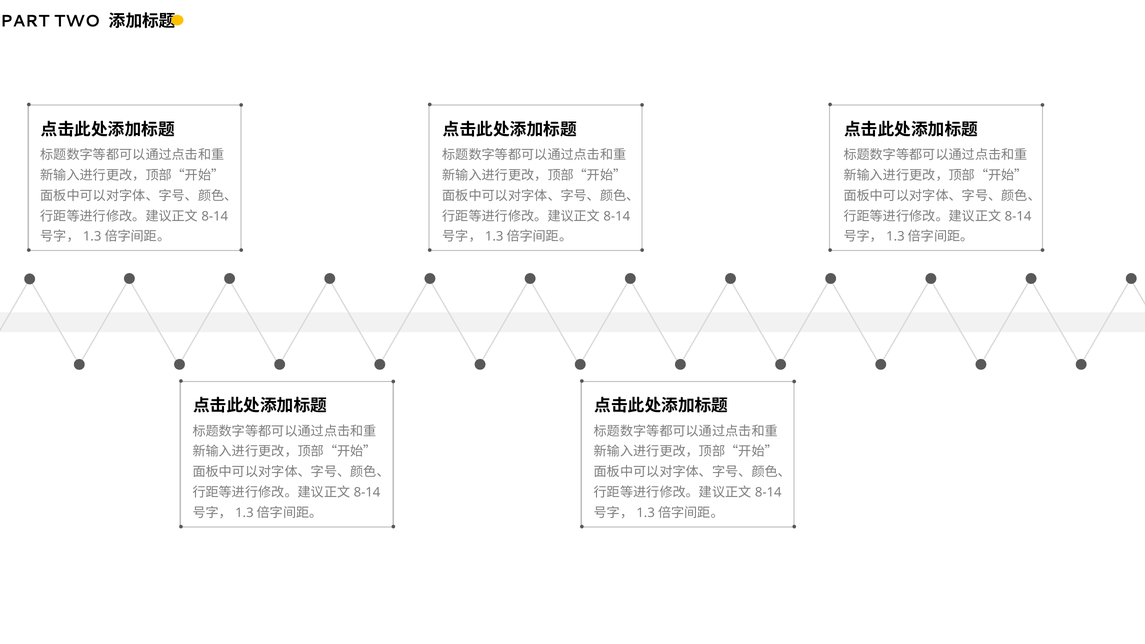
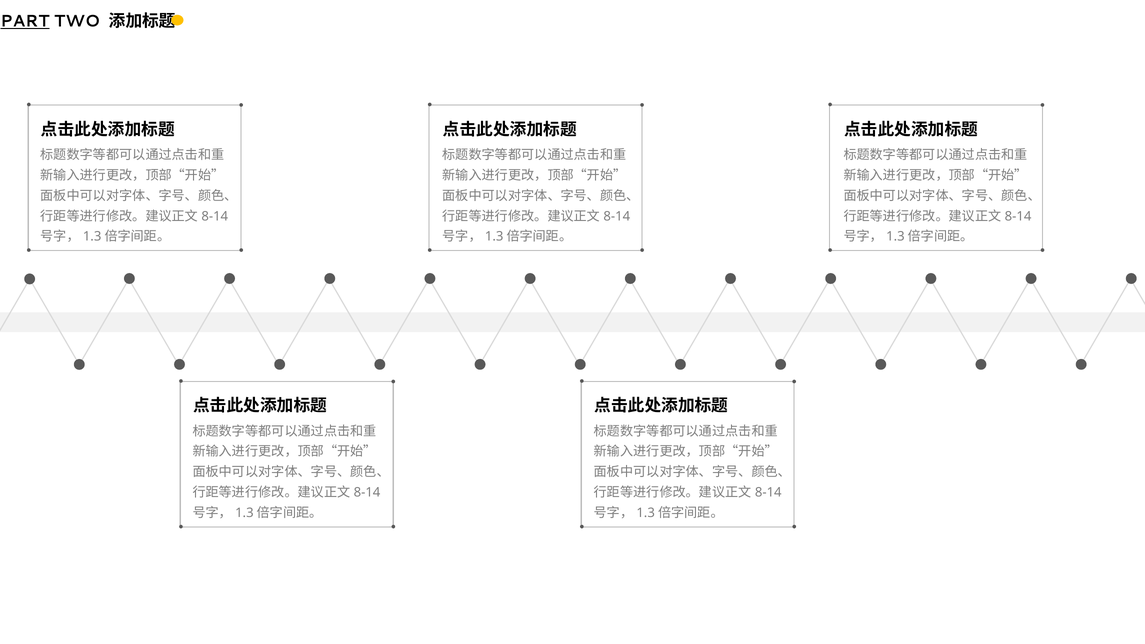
PART underline: none -> present
